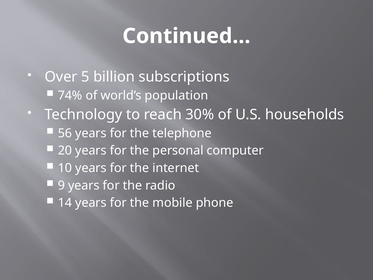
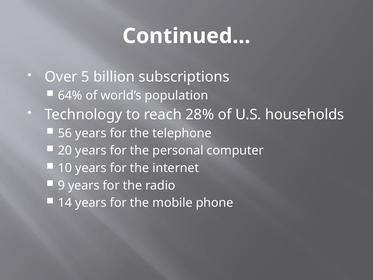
74%: 74% -> 64%
30%: 30% -> 28%
